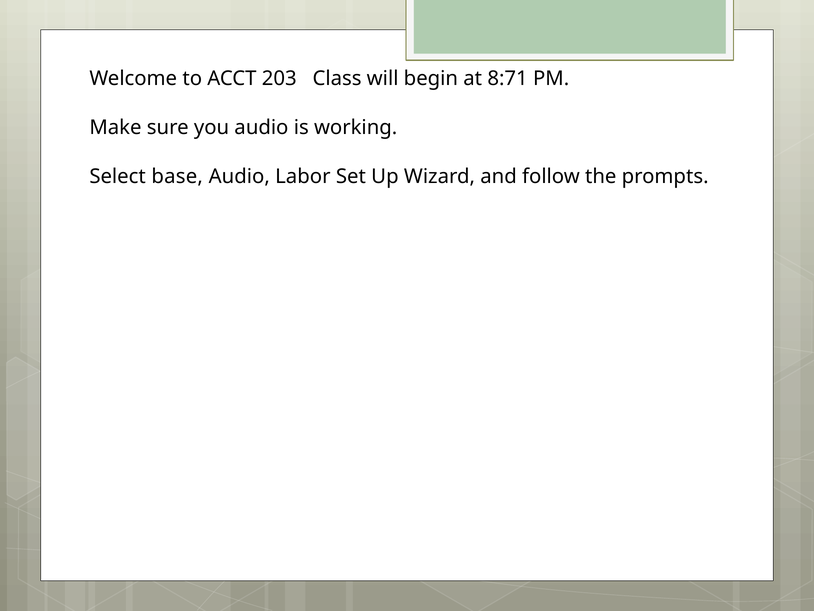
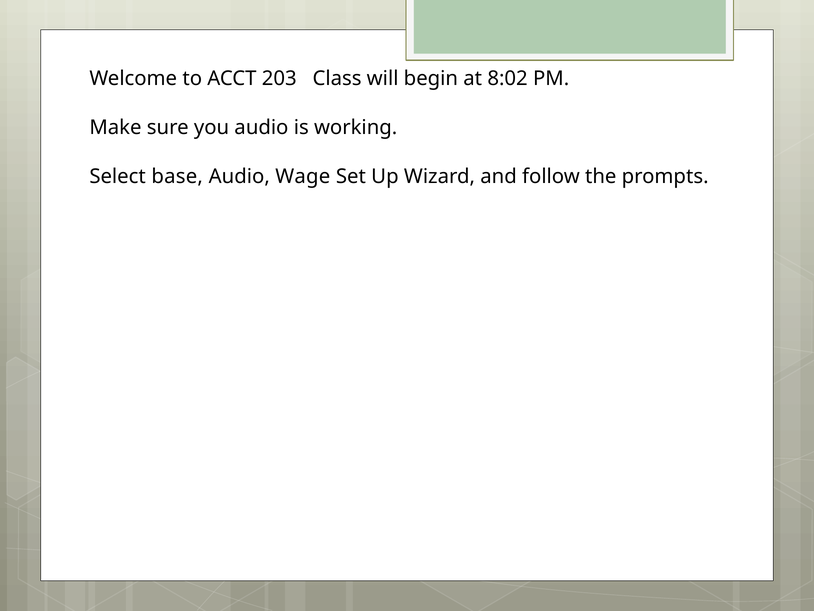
8:71: 8:71 -> 8:02
Labor: Labor -> Wage
